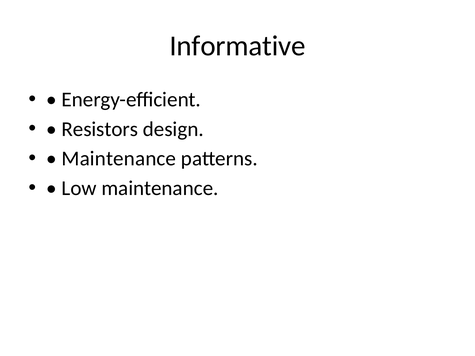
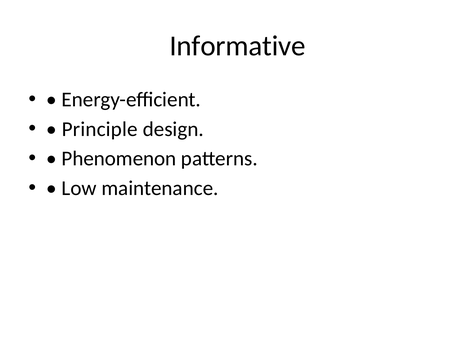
Resistors: Resistors -> Principle
Maintenance at (119, 159): Maintenance -> Phenomenon
